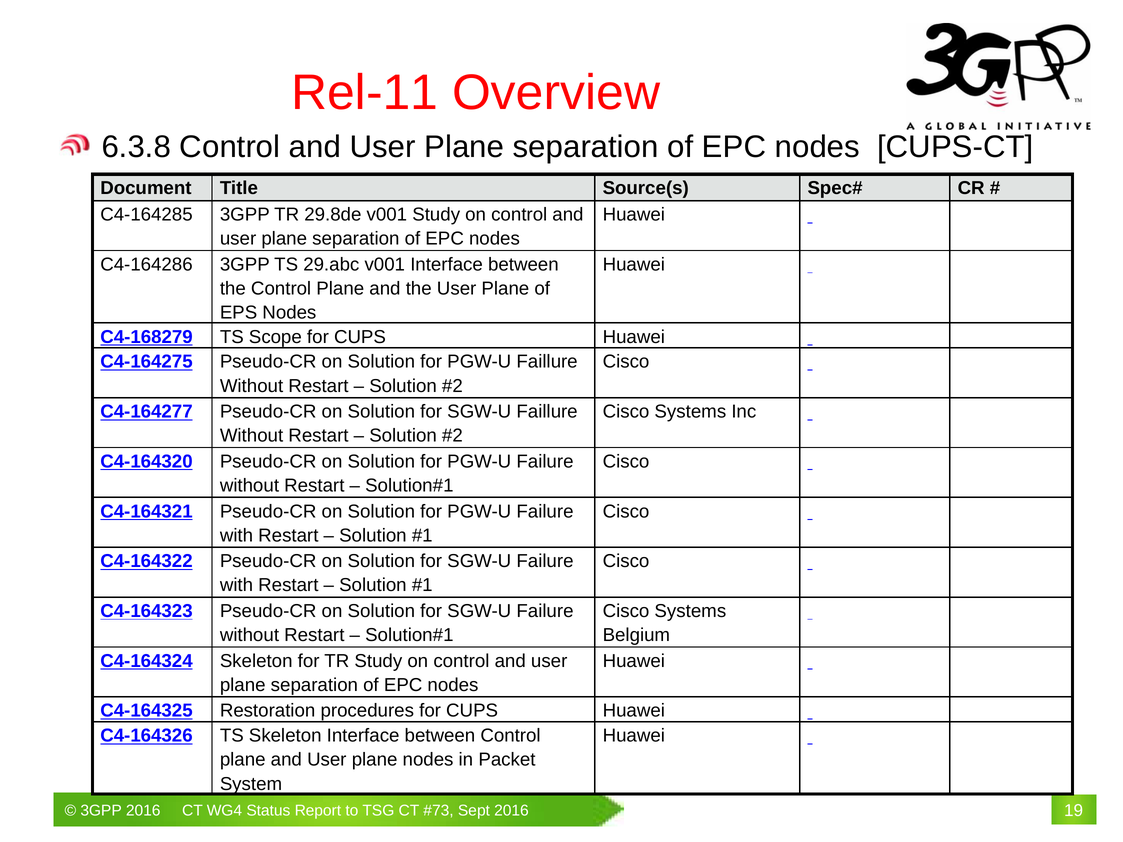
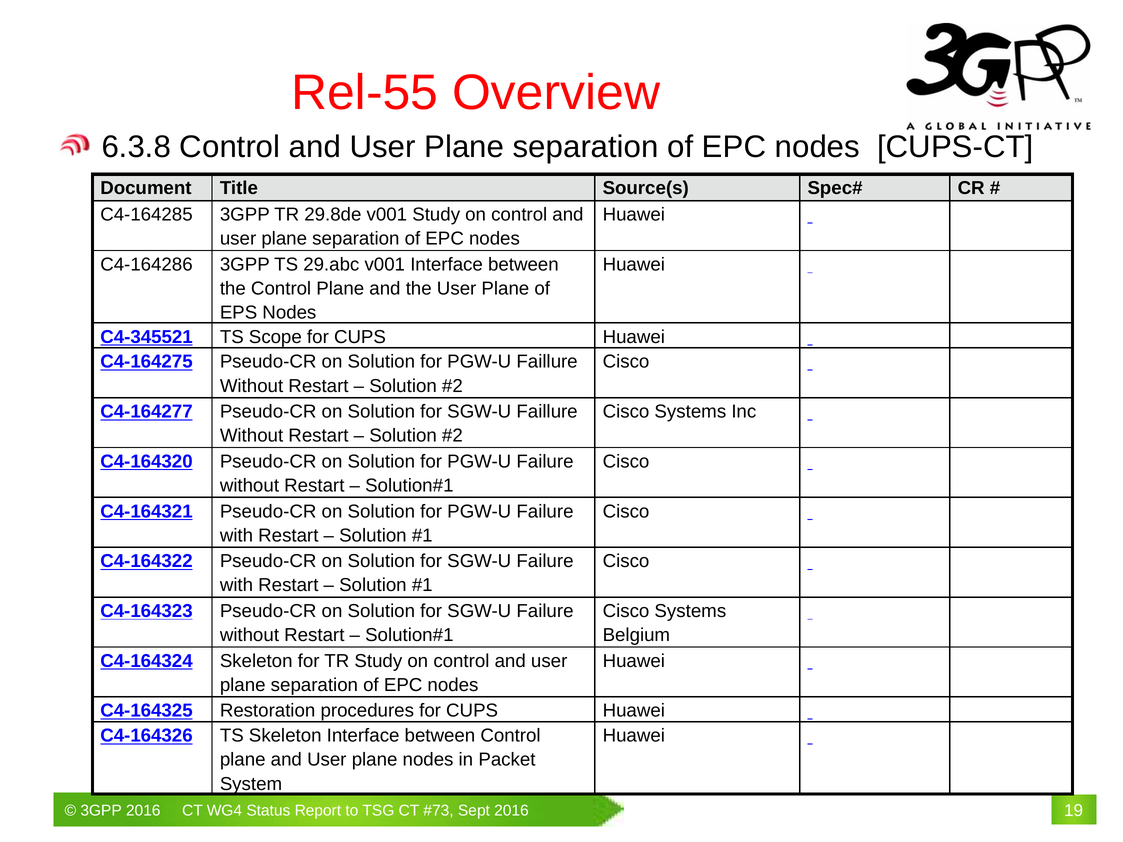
Rel-11: Rel-11 -> Rel-55
C4-168279: C4-168279 -> C4-345521
